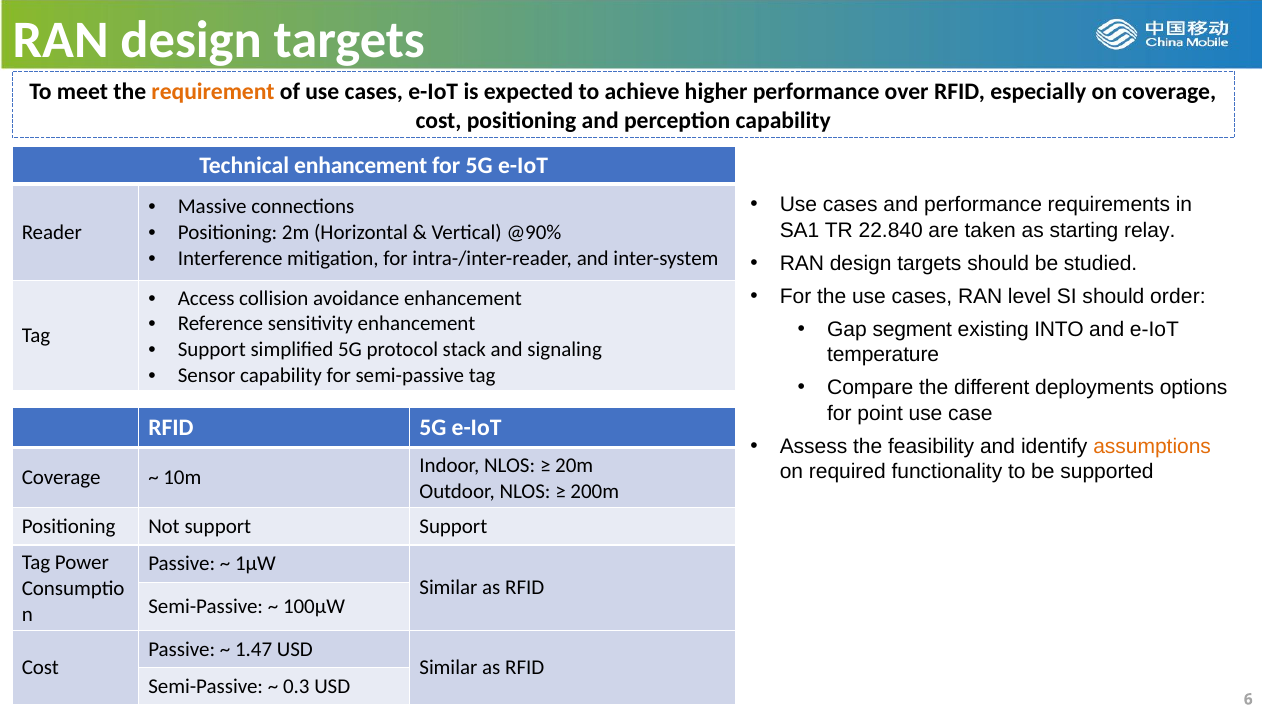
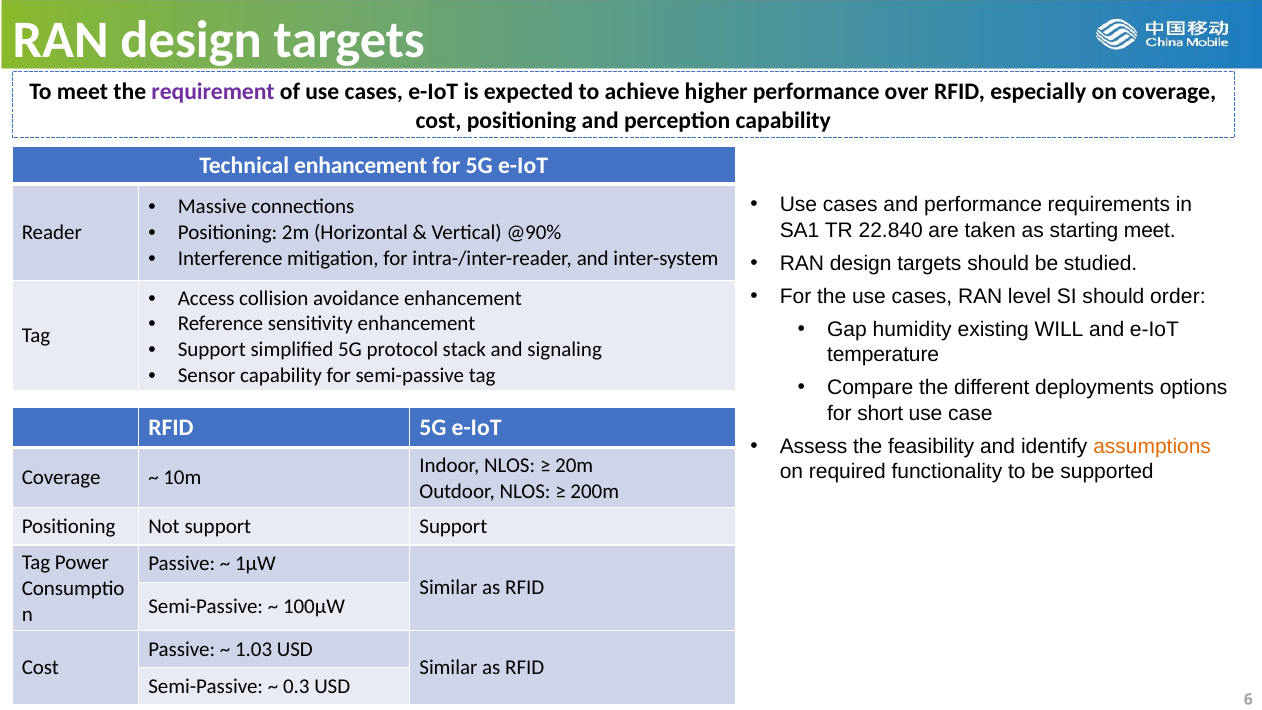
requirement colour: orange -> purple
starting relay: relay -> meet
segment: segment -> humidity
INTO: INTO -> WILL
point: point -> short
1.47: 1.47 -> 1.03
